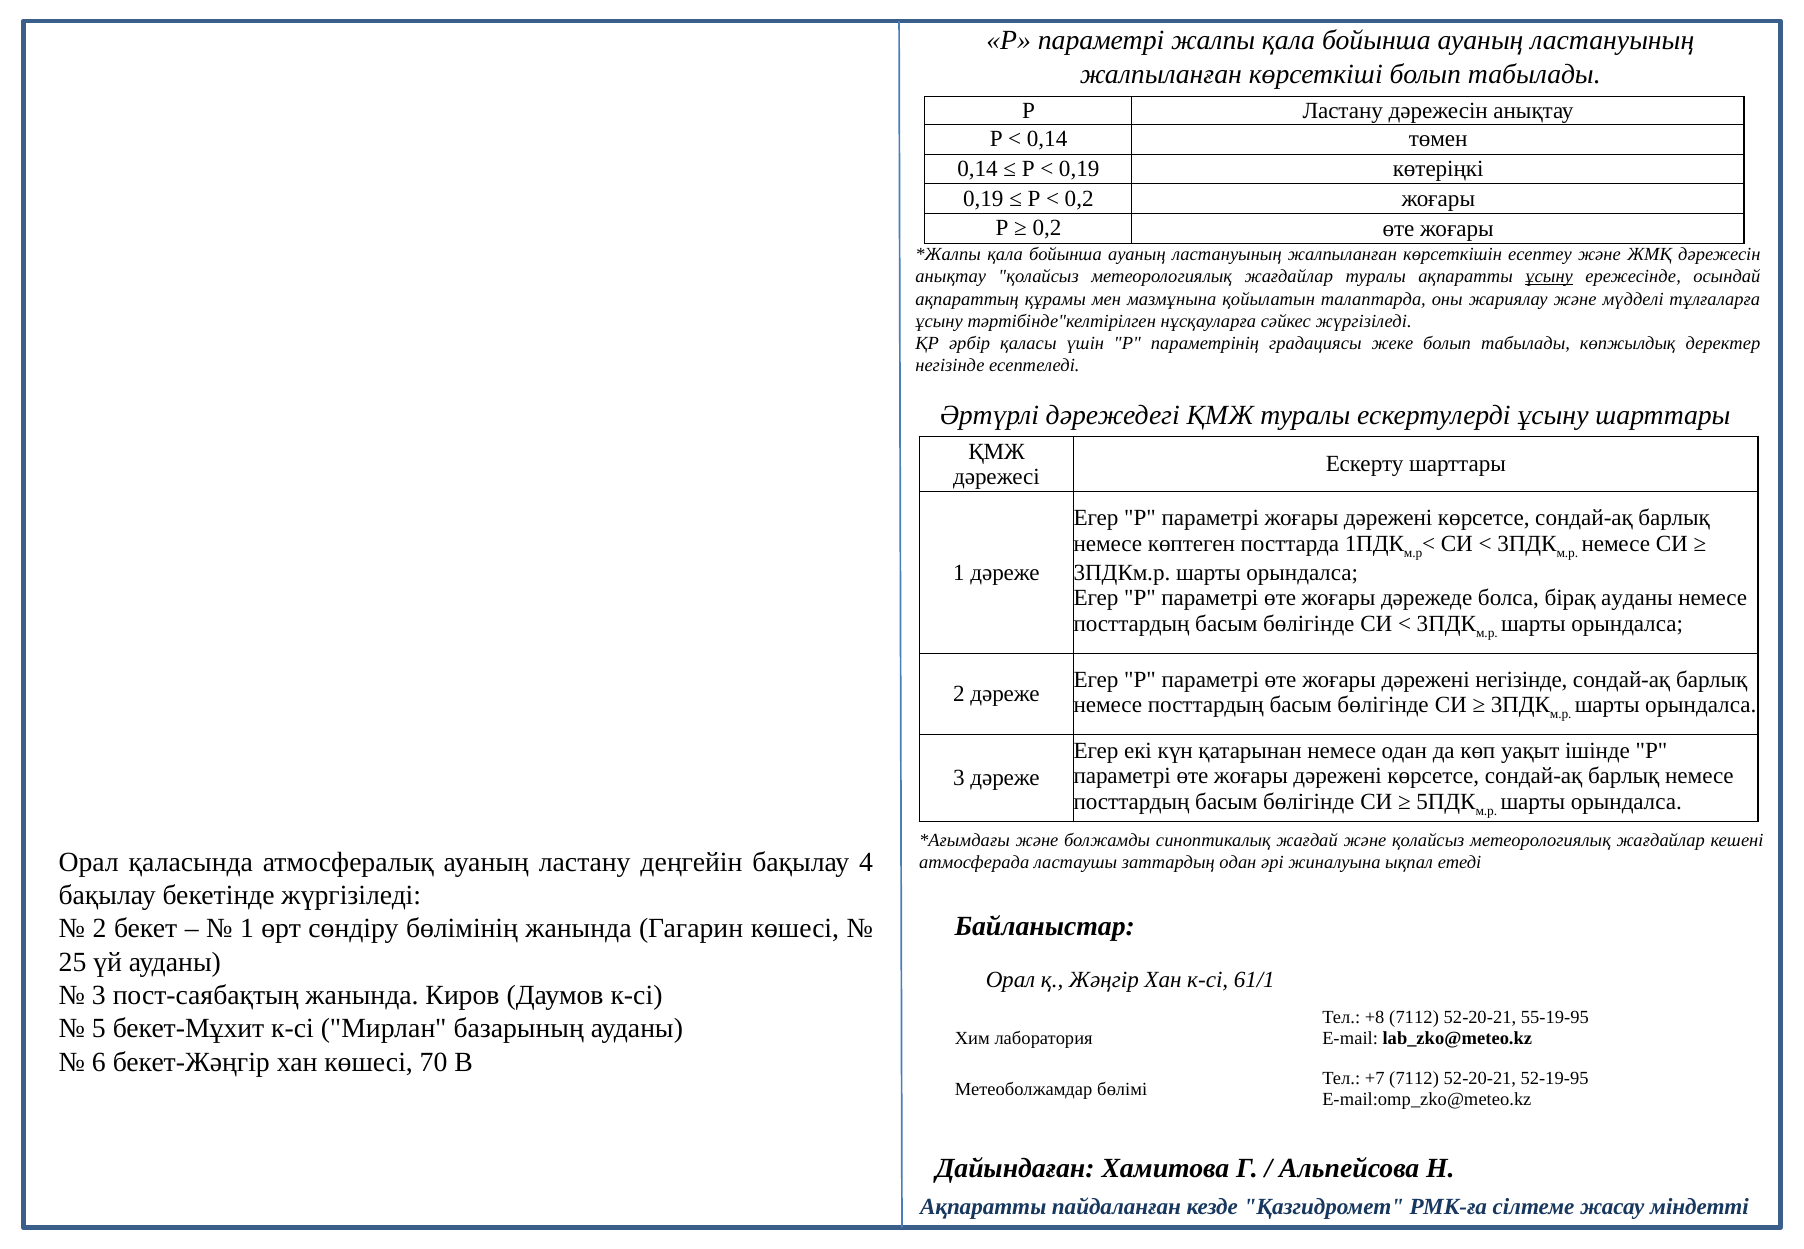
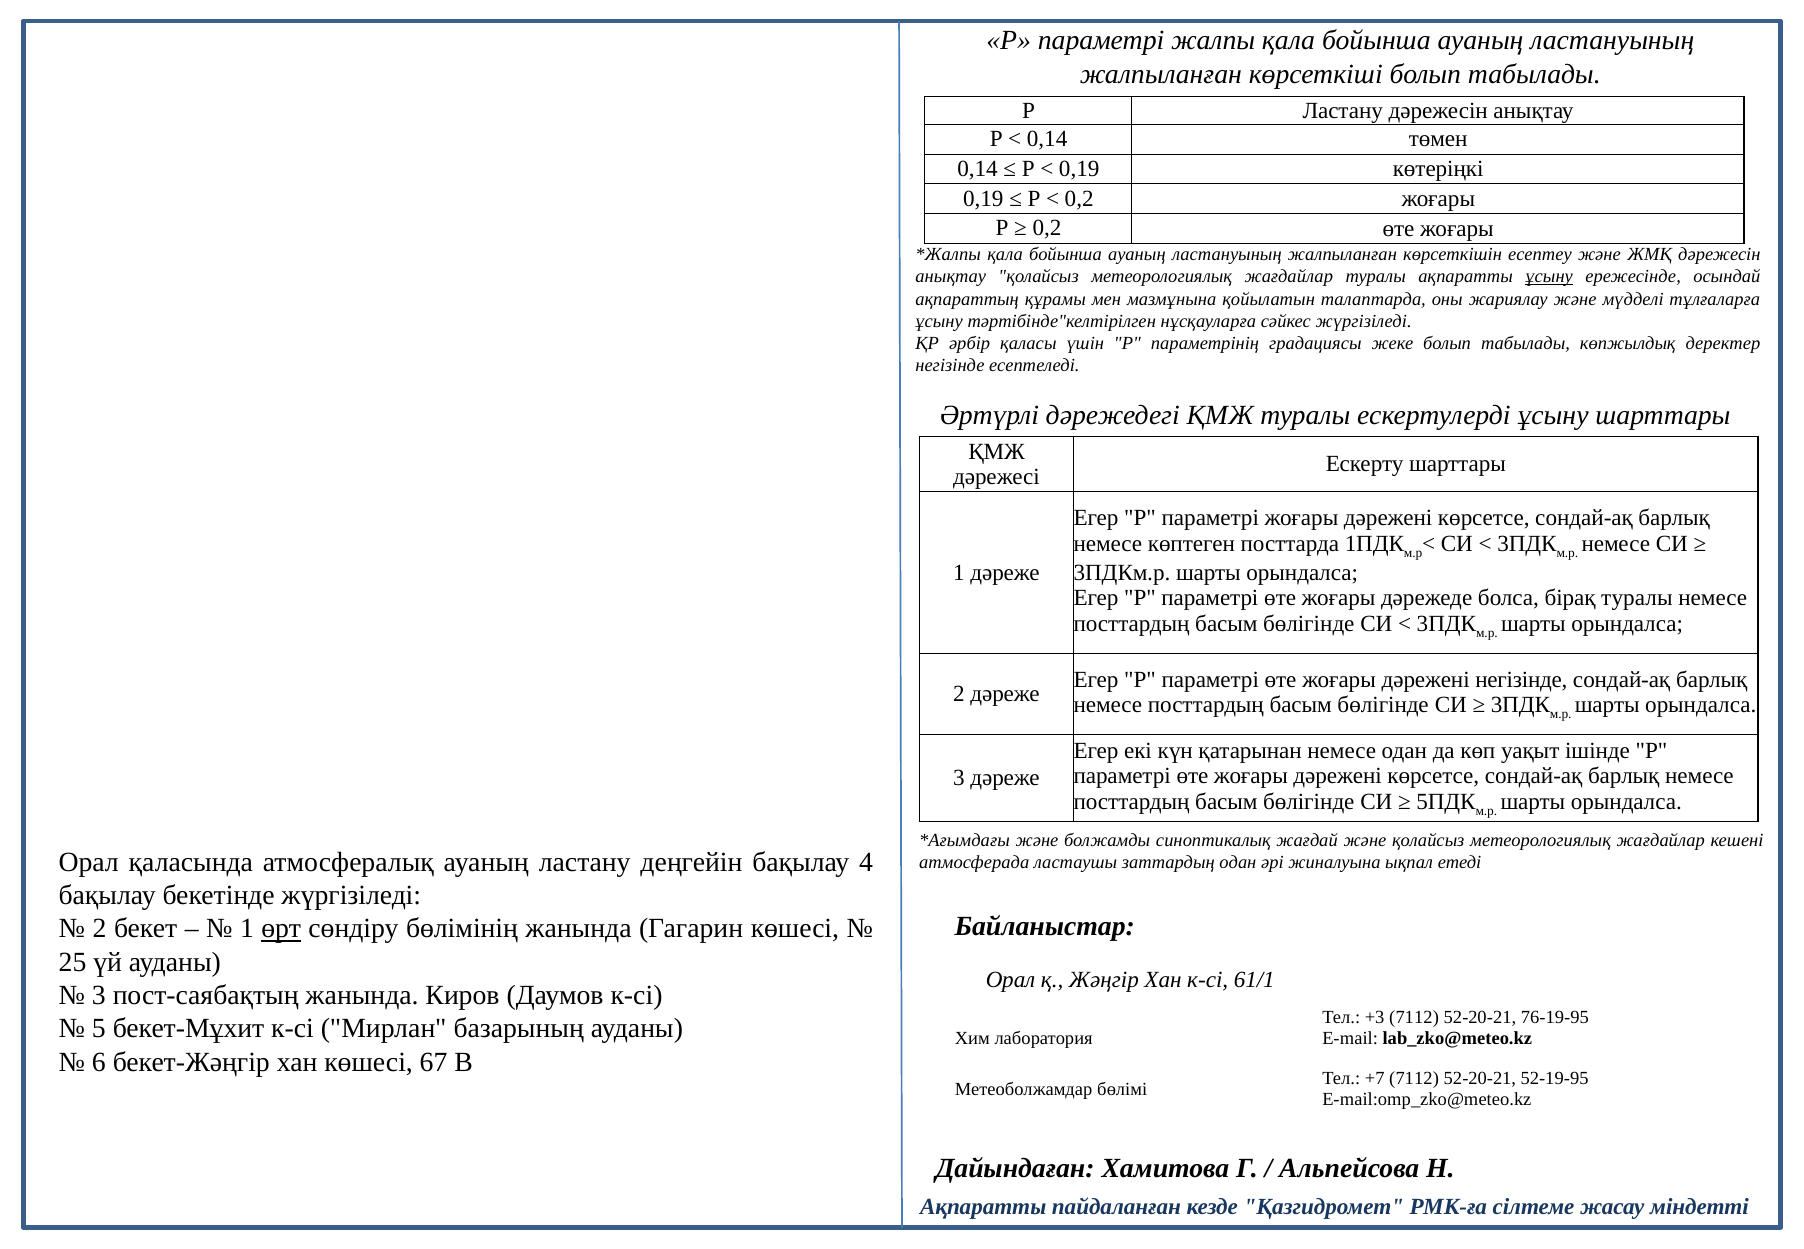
бірақ ауданы: ауданы -> туралы
өрт underline: none -> present
+8: +8 -> +3
55-19-95: 55-19-95 -> 76-19-95
70: 70 -> 67
